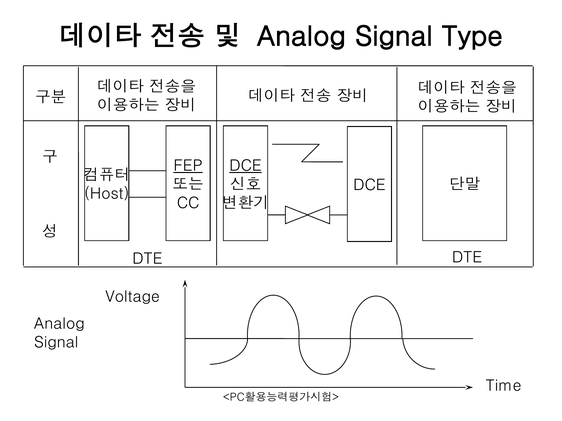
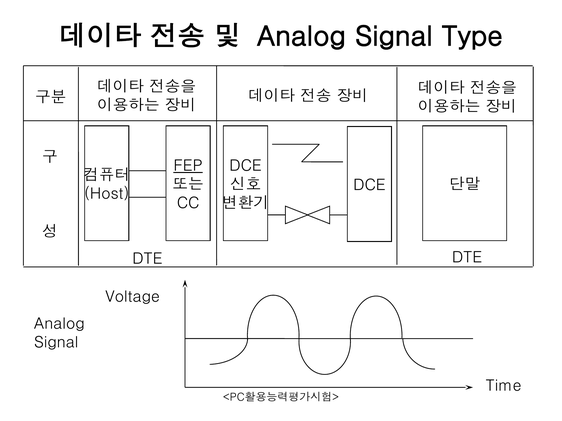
DCE at (245, 166) underline: present -> none
